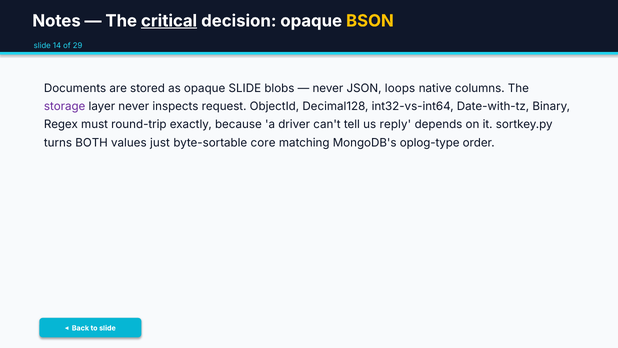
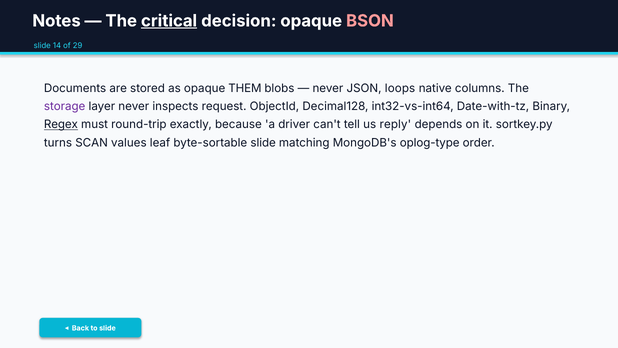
BSON colour: yellow -> pink
opaque SLIDE: SLIDE -> THEM
Regex underline: none -> present
BOTH: BOTH -> SCAN
just: just -> leaf
byte-sortable core: core -> slide
